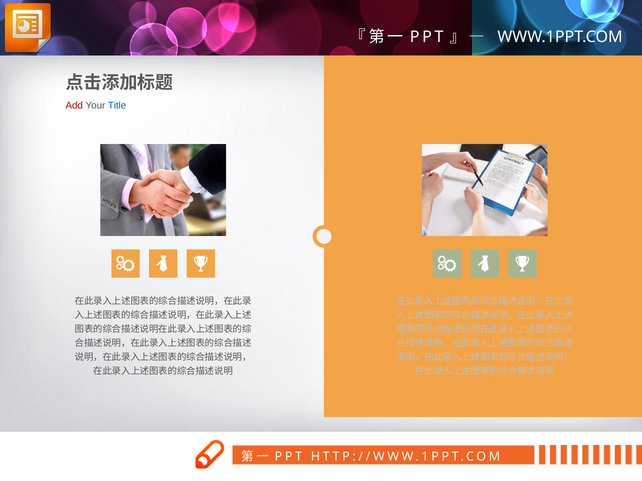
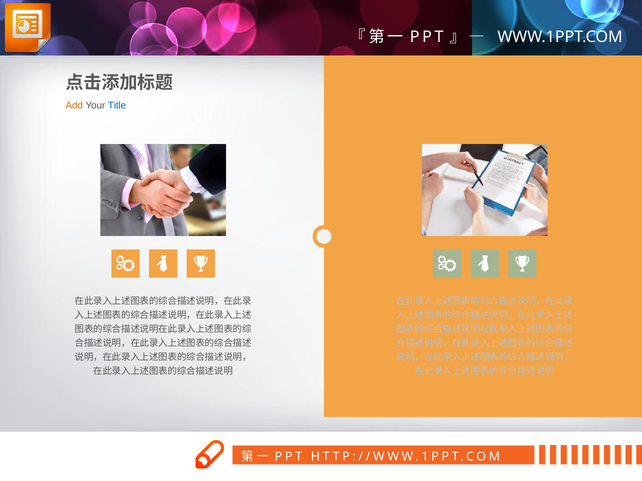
Add colour: red -> orange
